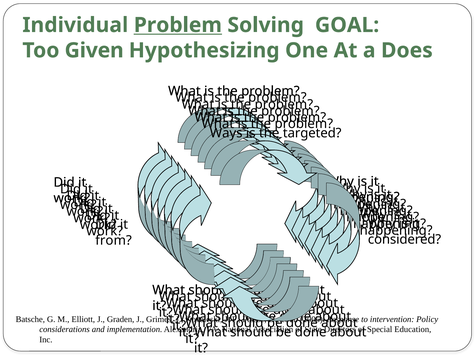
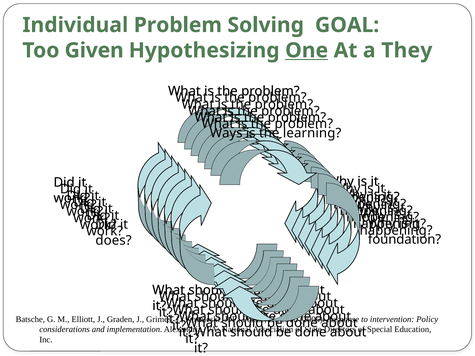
Problem at (178, 25) underline: present -> none
One underline: none -> present
Does: Does -> They
targeted: targeted -> learning
considered: considered -> foundation
from: from -> does
